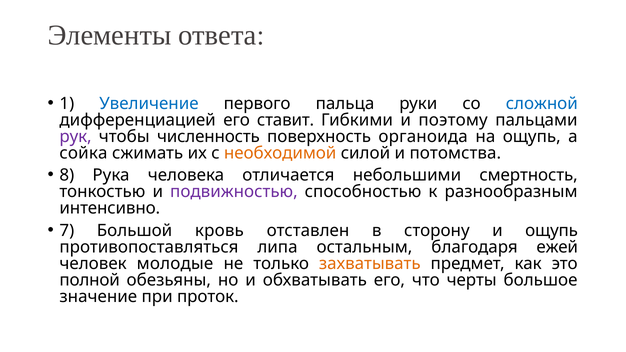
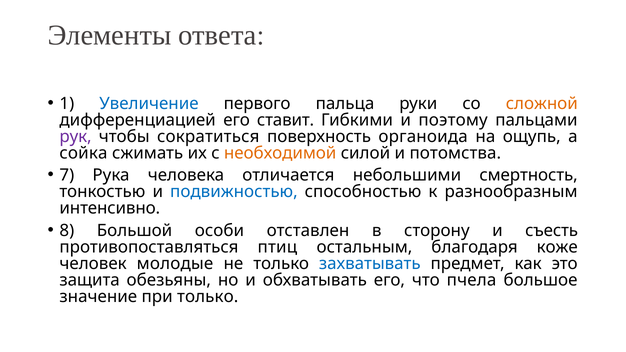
сложной colour: blue -> orange
численность: численность -> сократиться
8: 8 -> 7
подвижностью colour: purple -> blue
7: 7 -> 8
кровь: кровь -> особи
и ощупь: ощупь -> съесть
липа: липа -> птиц
ежей: ежей -> коже
захватывать colour: orange -> blue
полной: полной -> защита
черты: черты -> пчела
при проток: проток -> только
